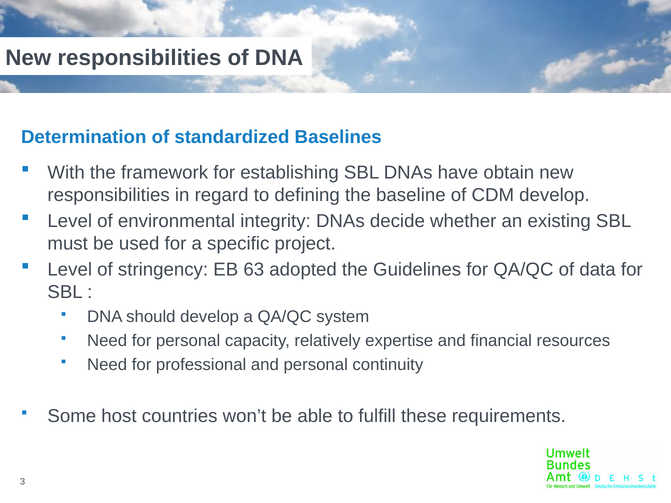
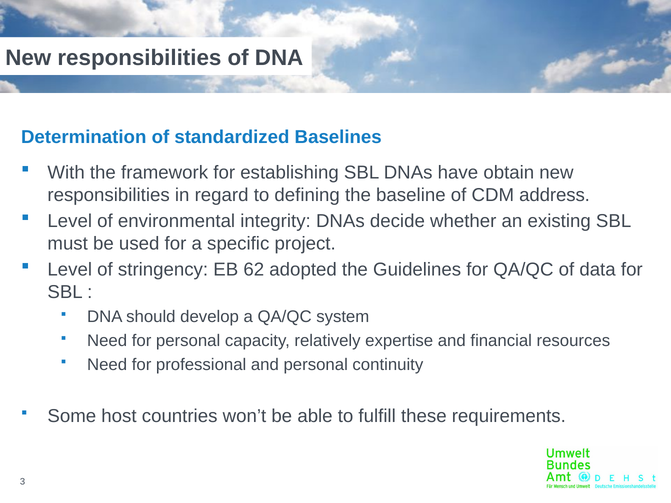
CDM develop: develop -> address
63: 63 -> 62
